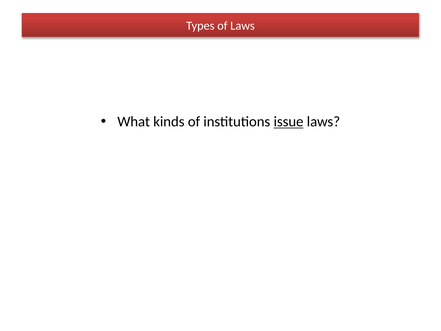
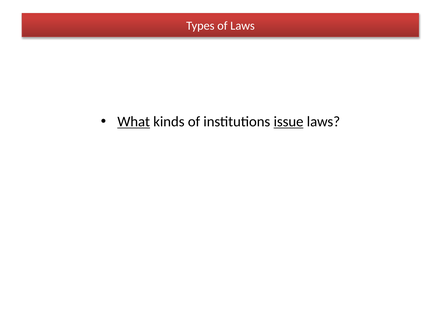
What underline: none -> present
